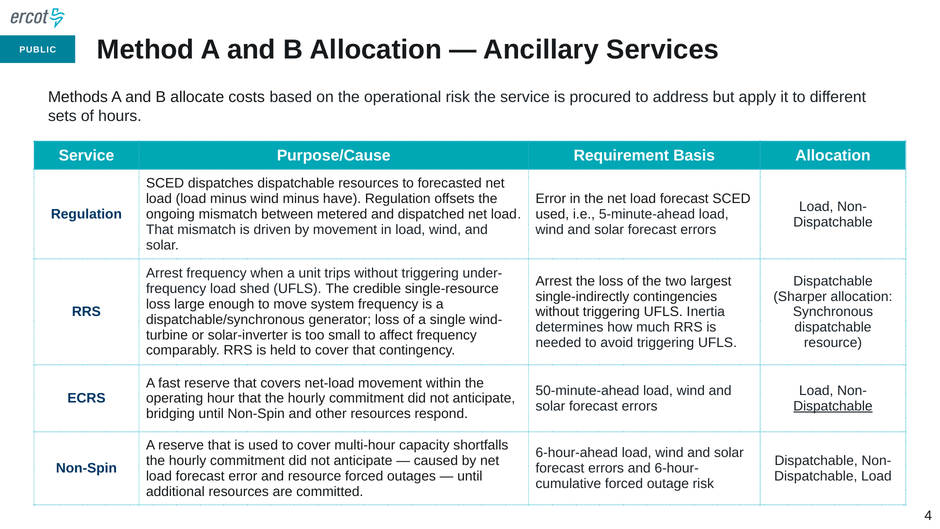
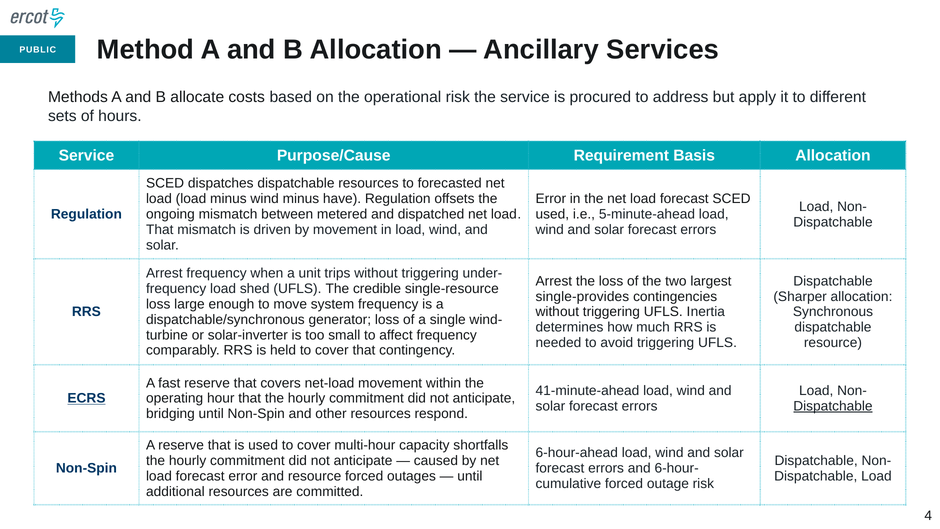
single-indirectly: single-indirectly -> single-provides
50-minute-ahead: 50-minute-ahead -> 41-minute-ahead
ECRS underline: none -> present
